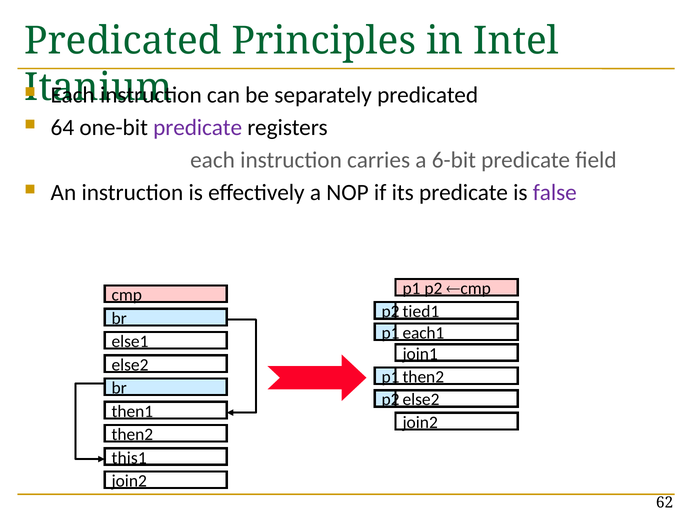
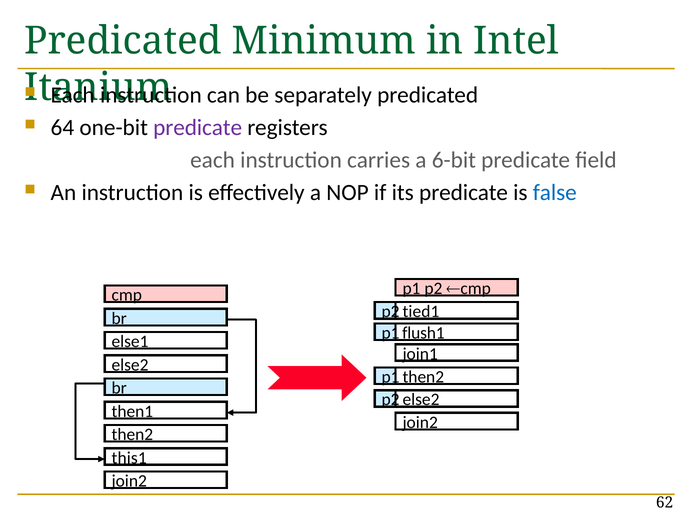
Principles: Principles -> Minimum
false colour: purple -> blue
each1: each1 -> flush1
